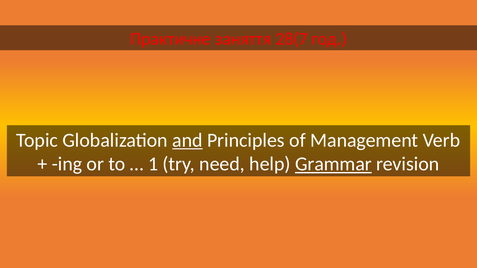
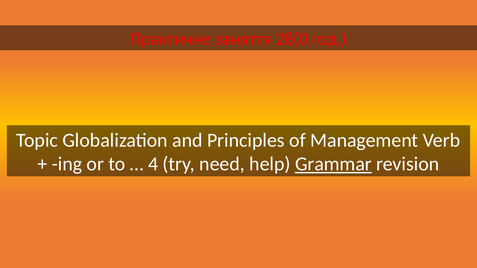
28(7: 28(7 -> 28(0
and underline: present -> none
1: 1 -> 4
